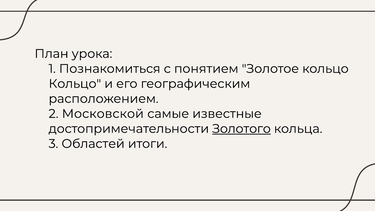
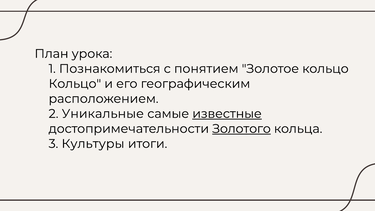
Московской: Московской -> Уникальные
известные underline: none -> present
Областей: Областей -> Культуры
